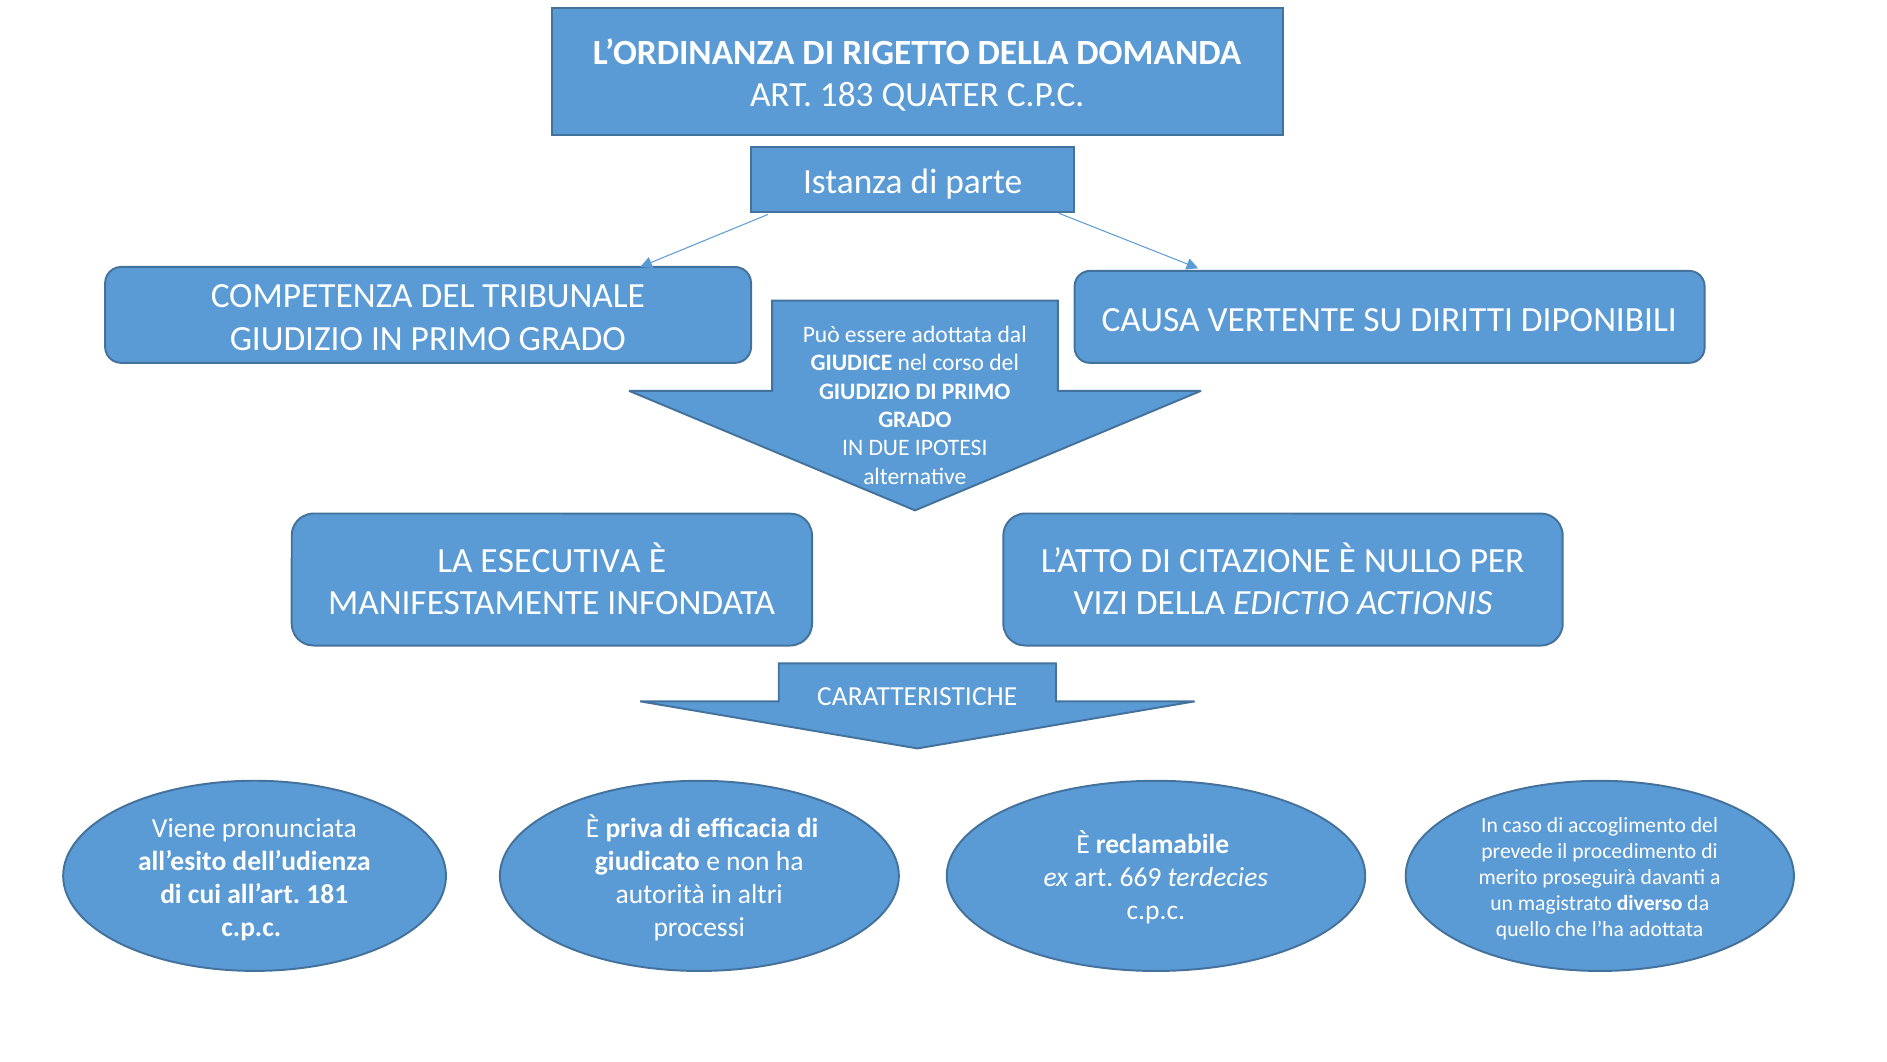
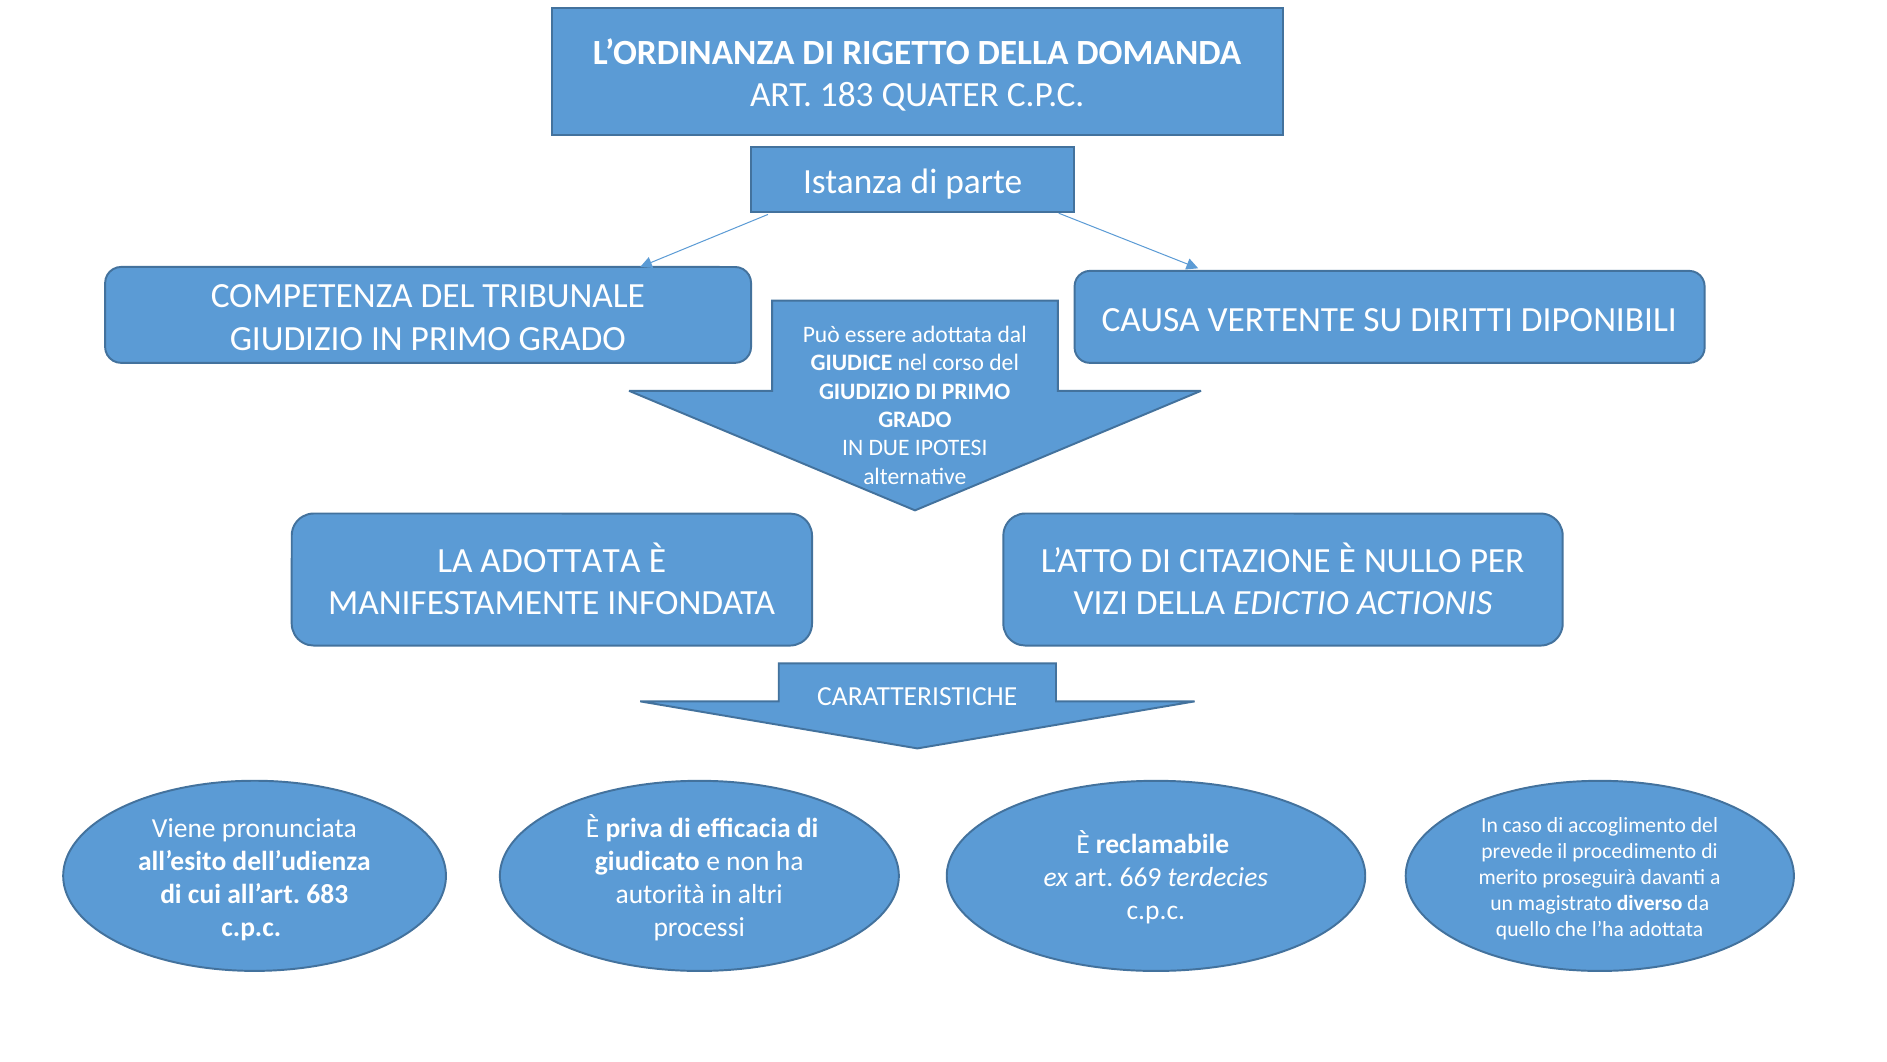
LA ESECUTIVA: ESECUTIVA -> ADOTTATA
181: 181 -> 683
